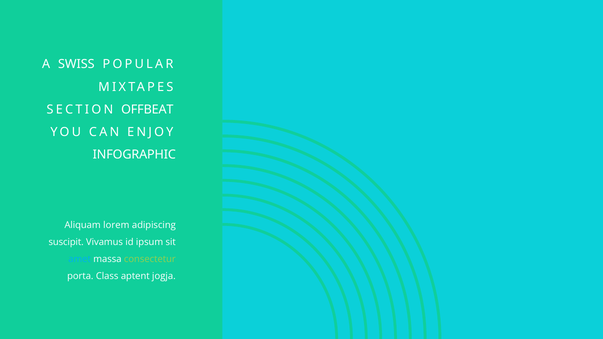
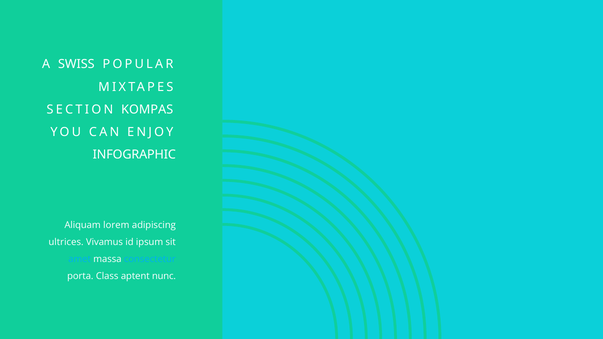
OFFBEAT: OFFBEAT -> KOMPAS
suscipit: suscipit -> ultrices
consectetur colour: light green -> light blue
jogja: jogja -> nunc
